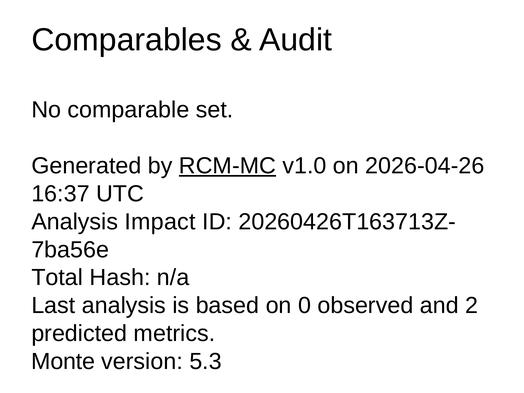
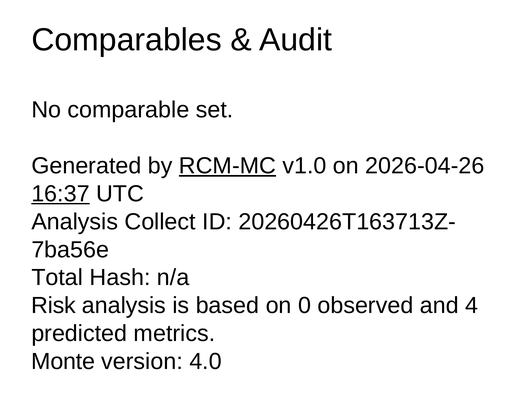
16:37 underline: none -> present
Impact: Impact -> Collect
Last: Last -> Risk
2: 2 -> 4
5.3: 5.3 -> 4.0
